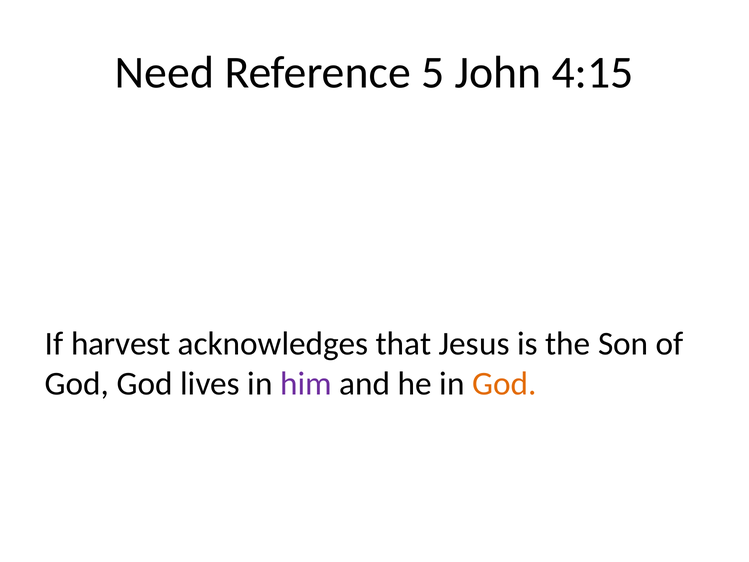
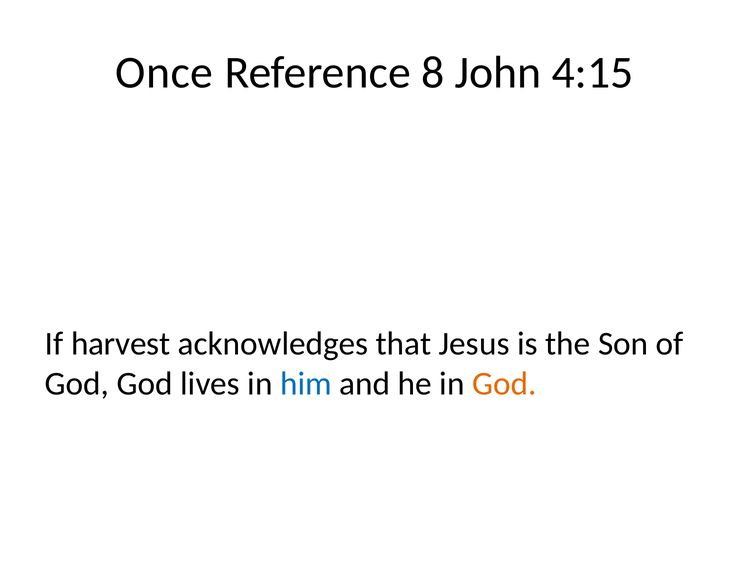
Need: Need -> Once
5: 5 -> 8
him colour: purple -> blue
